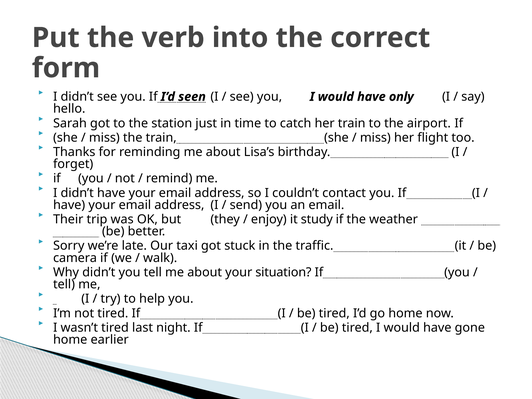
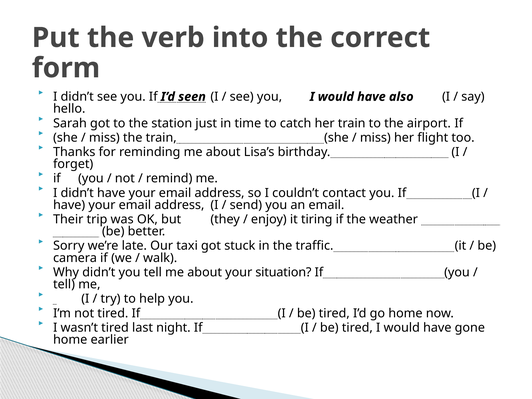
only: only -> also
study: study -> tiring
